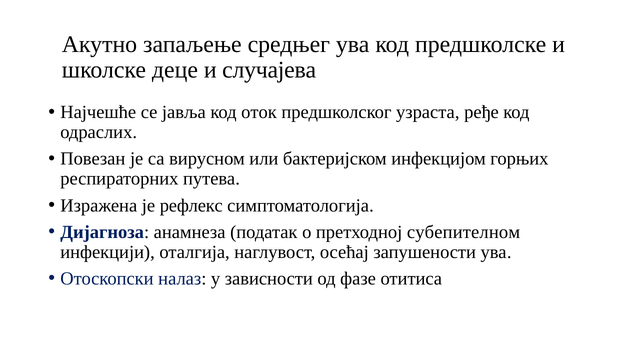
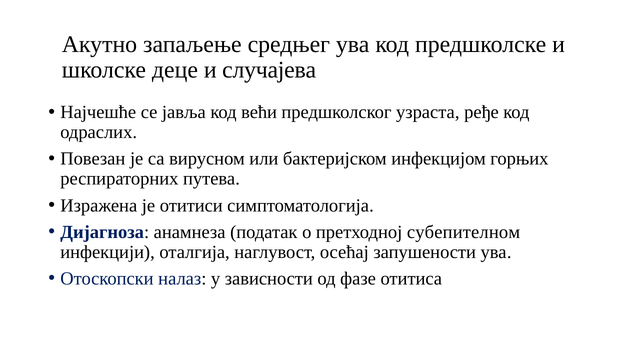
оток: оток -> већи
рефлекс: рефлекс -> отитиси
